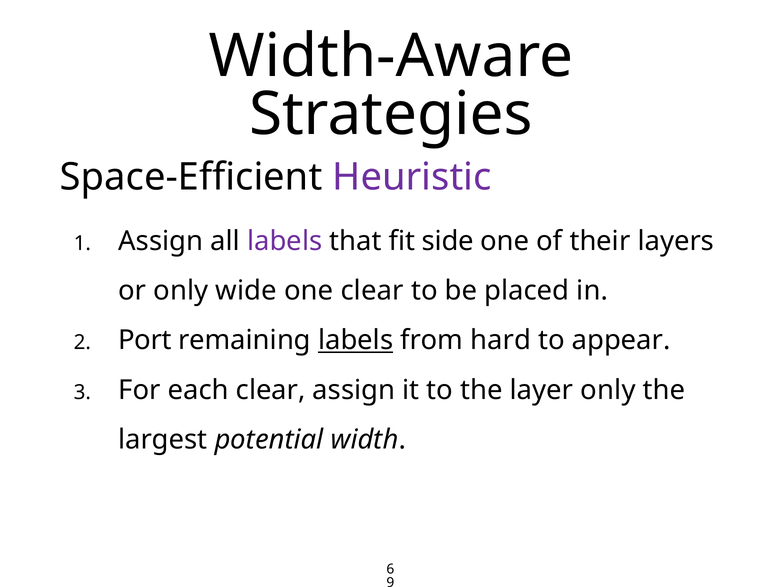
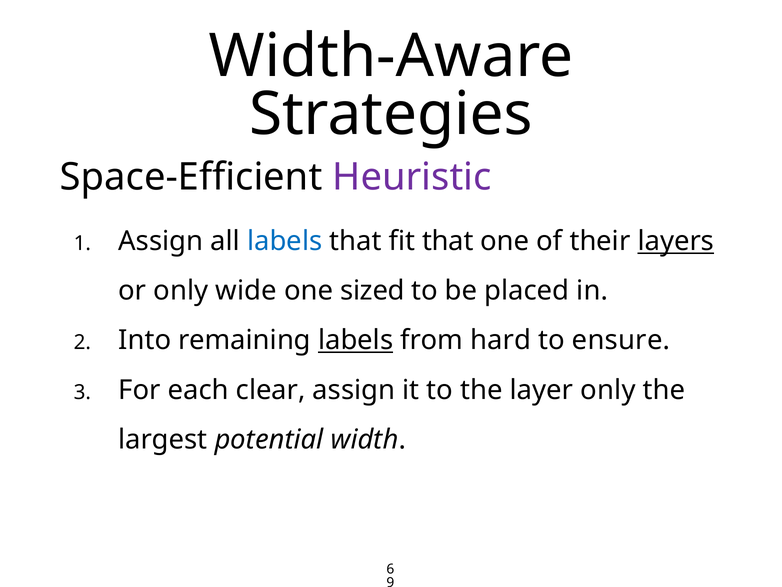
labels at (285, 241) colour: purple -> blue
fit side: side -> that
layers underline: none -> present
one clear: clear -> sized
Port: Port -> Into
appear: appear -> ensure
